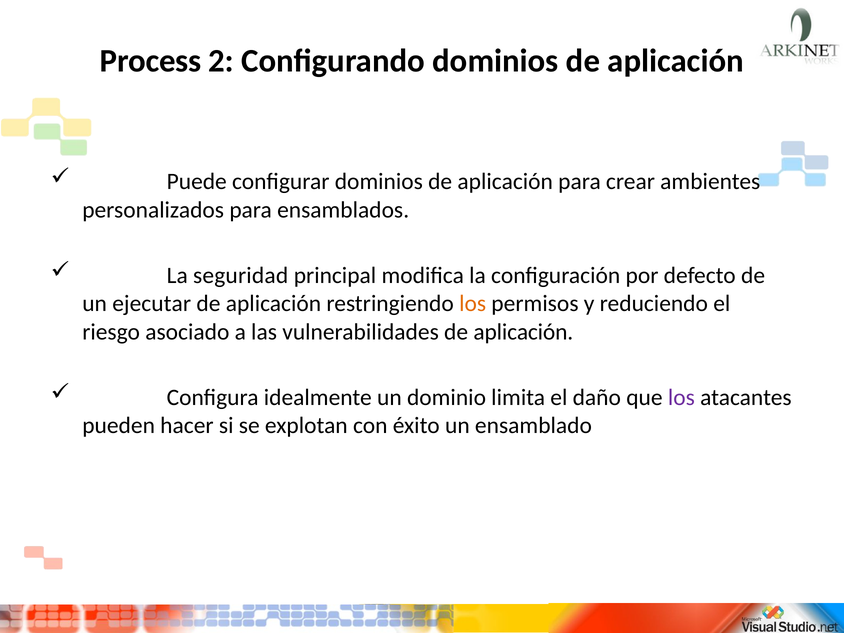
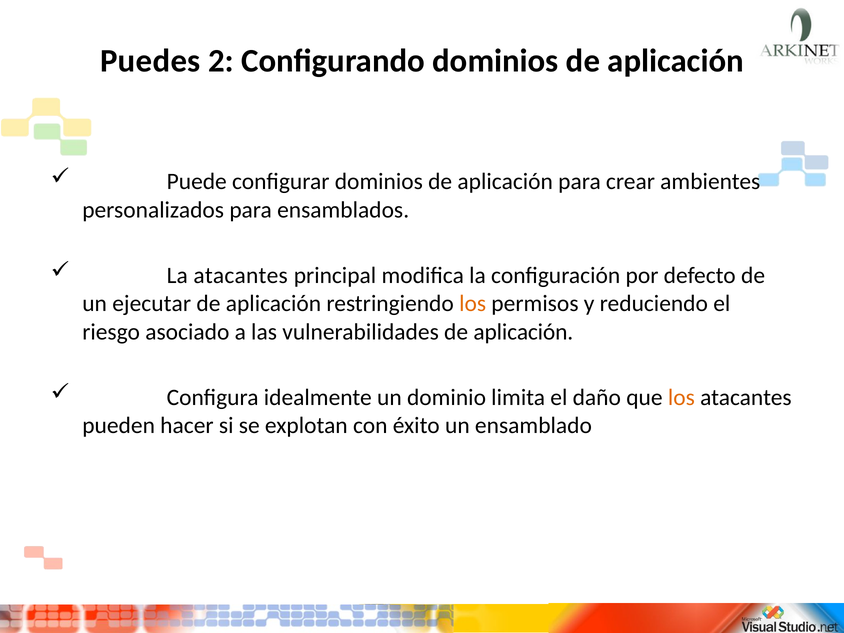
Process: Process -> Puedes
La seguridad: seguridad -> atacantes
los at (681, 397) colour: purple -> orange
